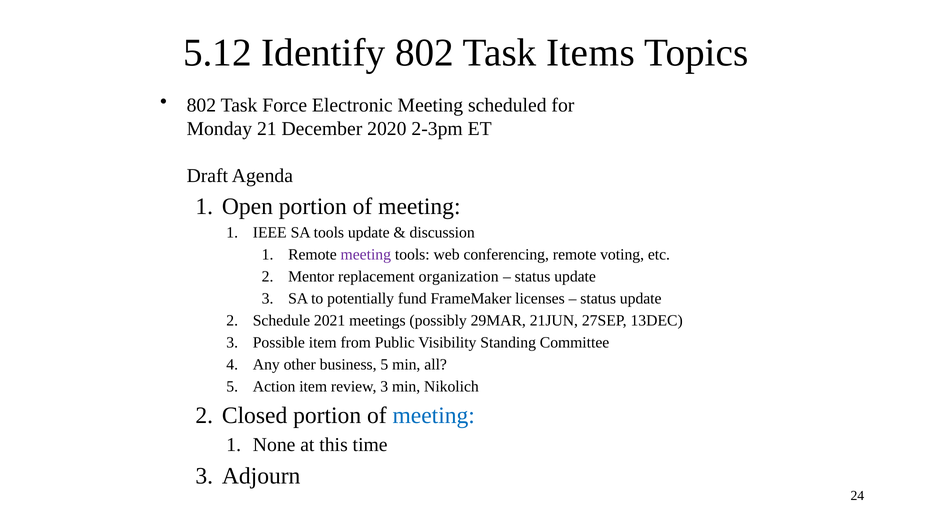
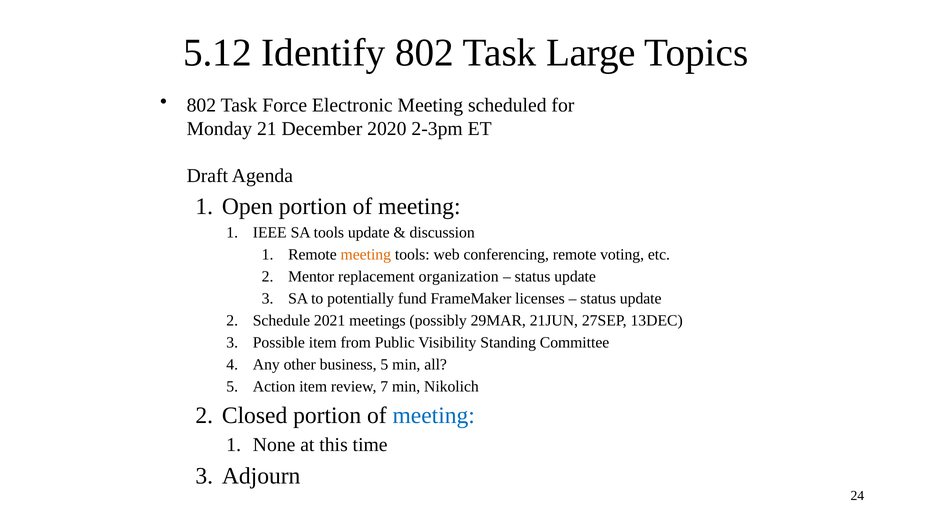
Items: Items -> Large
meeting at (366, 255) colour: purple -> orange
review 3: 3 -> 7
